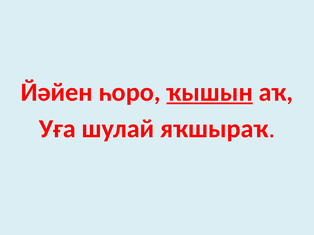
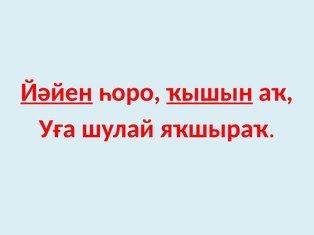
Йәйен underline: none -> present
